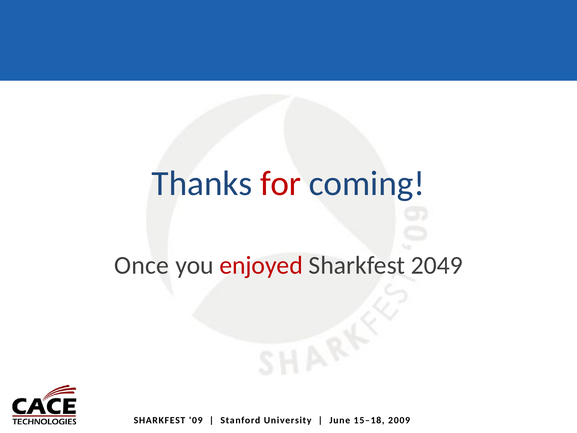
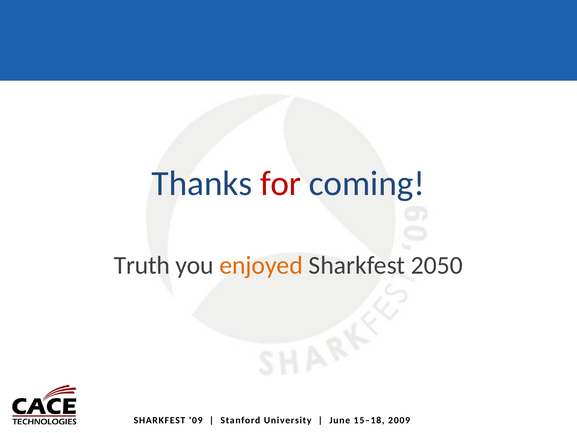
Once: Once -> Truth
enjoyed colour: red -> orange
2049: 2049 -> 2050
